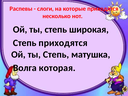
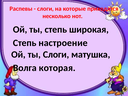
Степь приходятся: приходятся -> настроение
Степь at (56, 54): Степь -> Слоги
